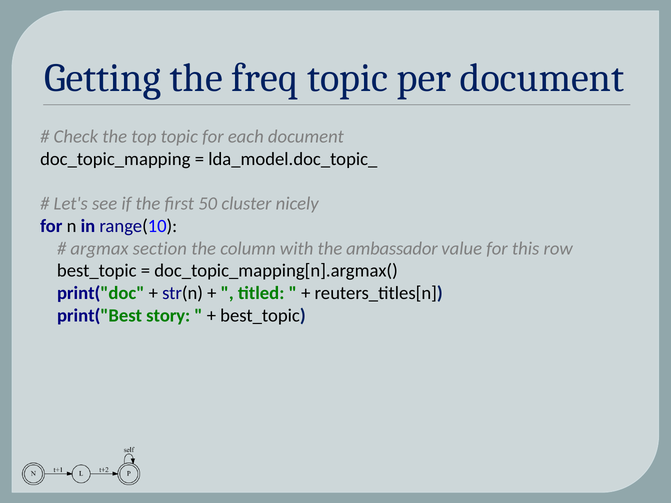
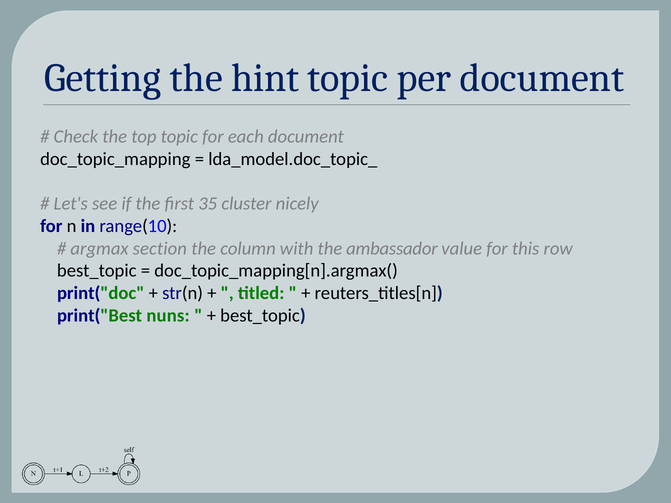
freq: freq -> hint
50: 50 -> 35
story: story -> nuns
